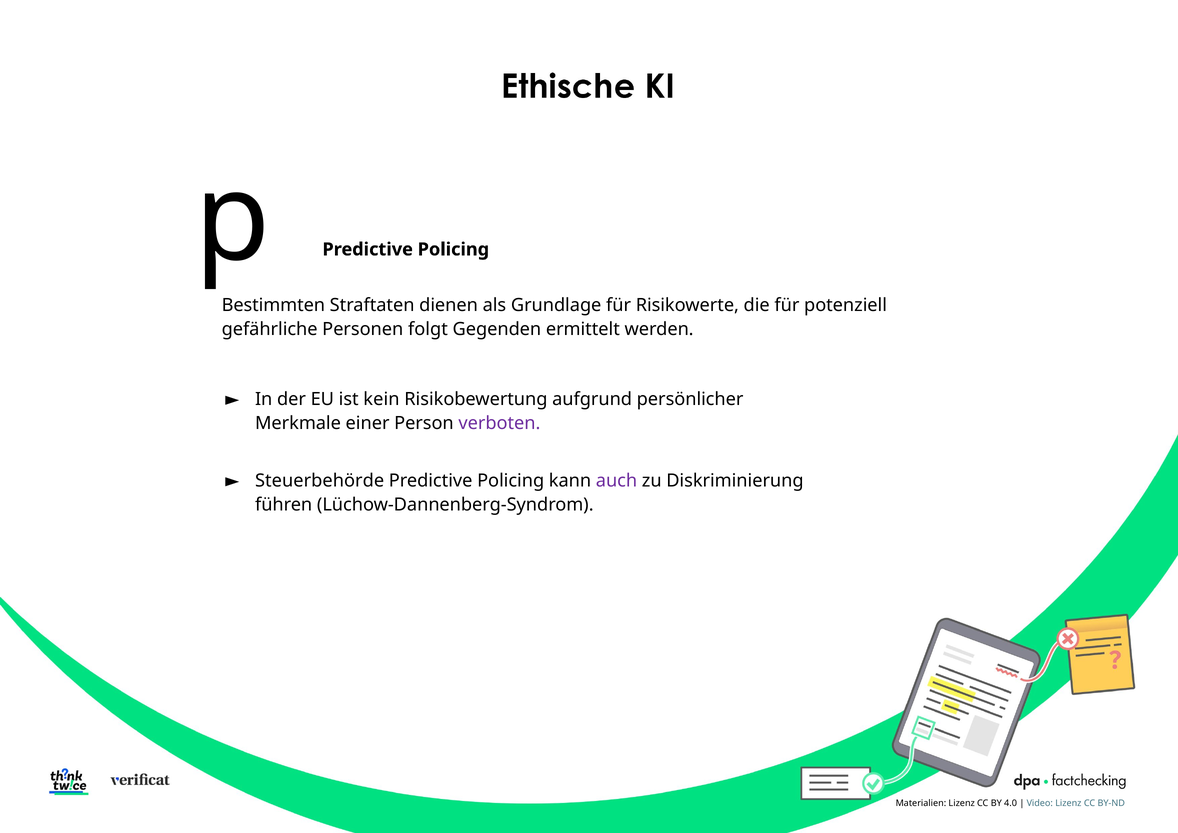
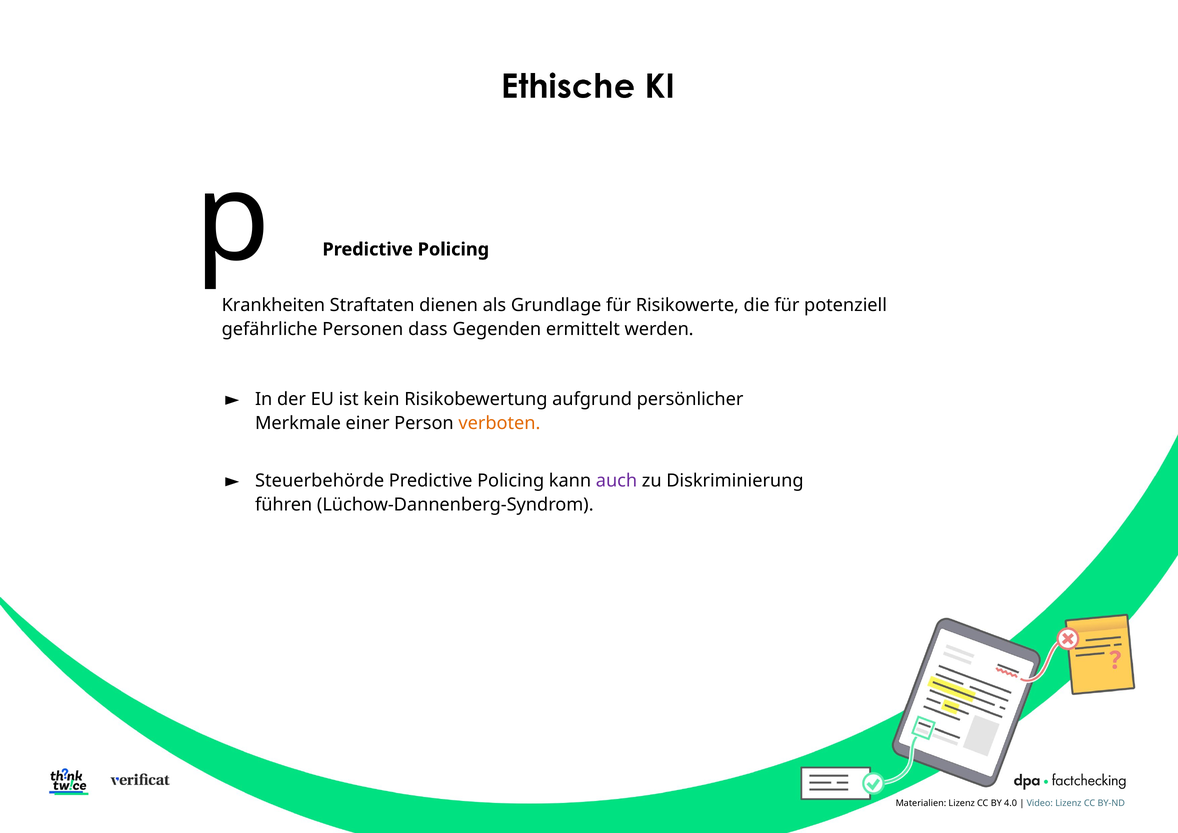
Bestimmten: Bestimmten -> Krankheiten
folgt: folgt -> dass
verboten colour: purple -> orange
